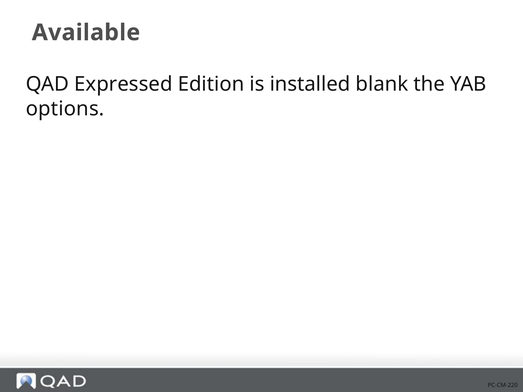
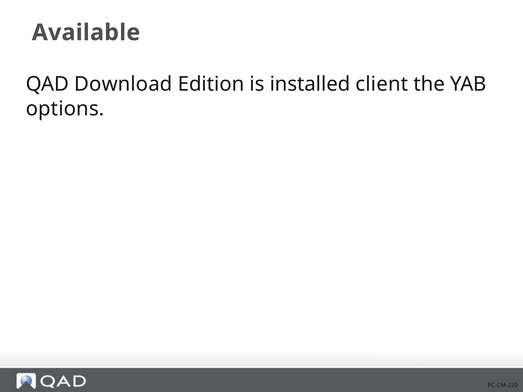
Expressed: Expressed -> Download
blank: blank -> client
